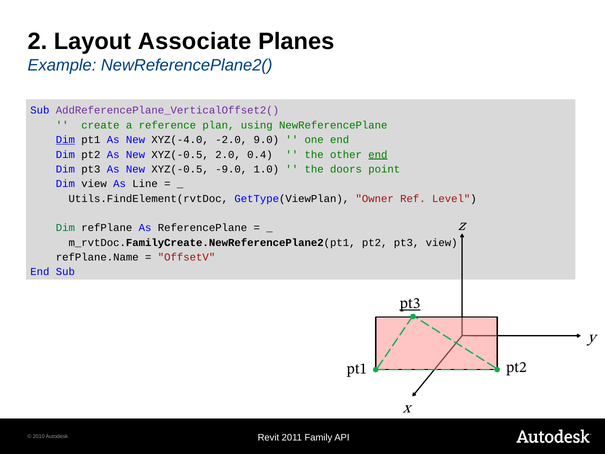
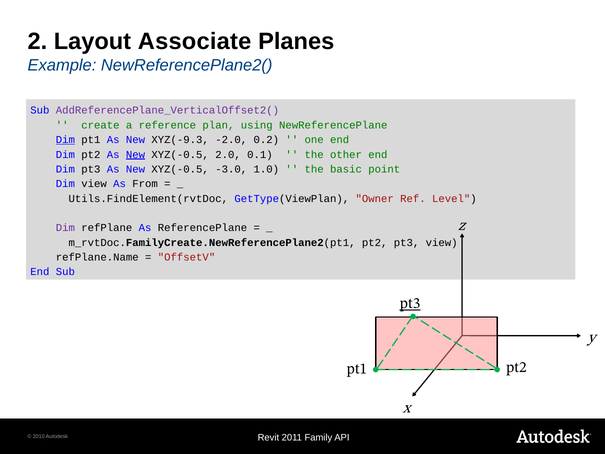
XYZ(-4.0: XYZ(-4.0 -> XYZ(-9.3
9.0: 9.0 -> 0.2
New at (136, 154) underline: none -> present
0.4: 0.4 -> 0.1
end at (378, 154) underline: present -> none
-9.0: -9.0 -> -3.0
doors: doors -> basic
Line: Line -> From
Dim at (65, 228) colour: green -> purple
